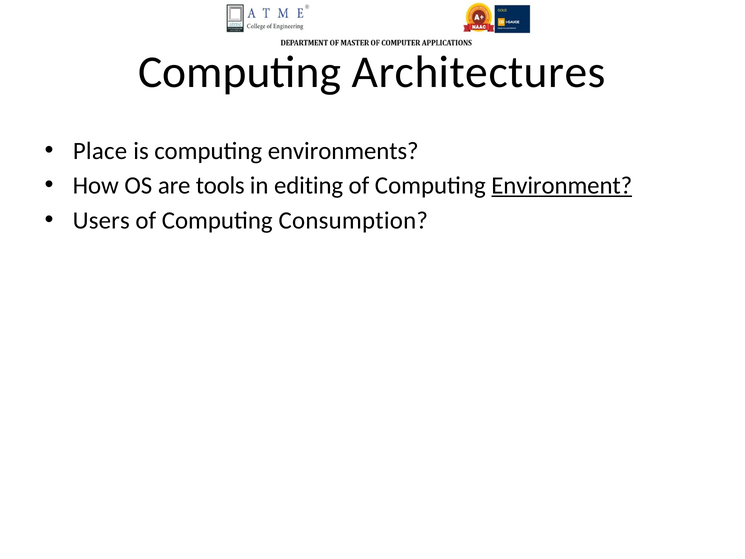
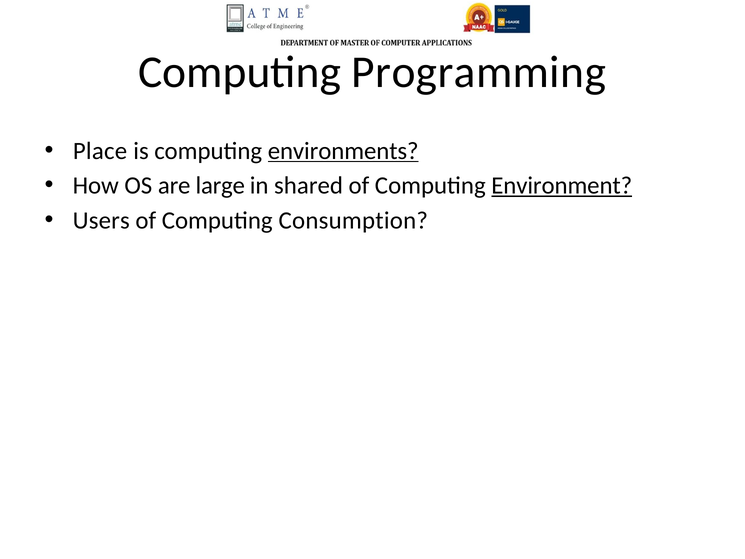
Architectures: Architectures -> Programming
environments underline: none -> present
tools: tools -> large
editing: editing -> shared
